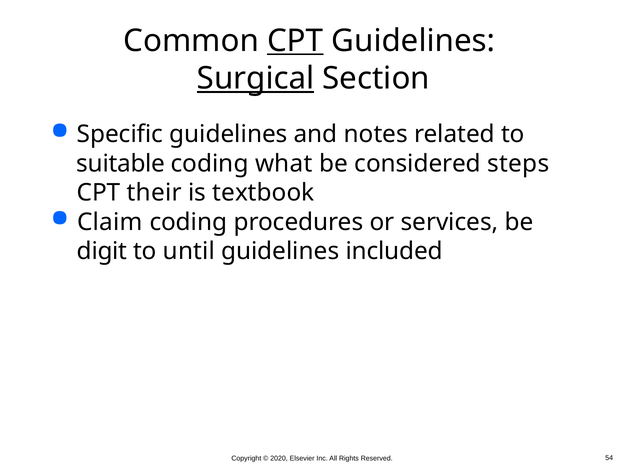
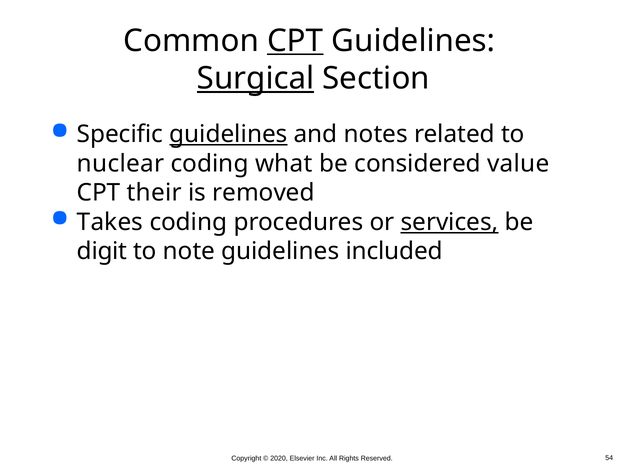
guidelines at (228, 134) underline: none -> present
suitable: suitable -> nuclear
steps: steps -> value
textbook: textbook -> removed
Claim: Claim -> Takes
services underline: none -> present
until: until -> note
